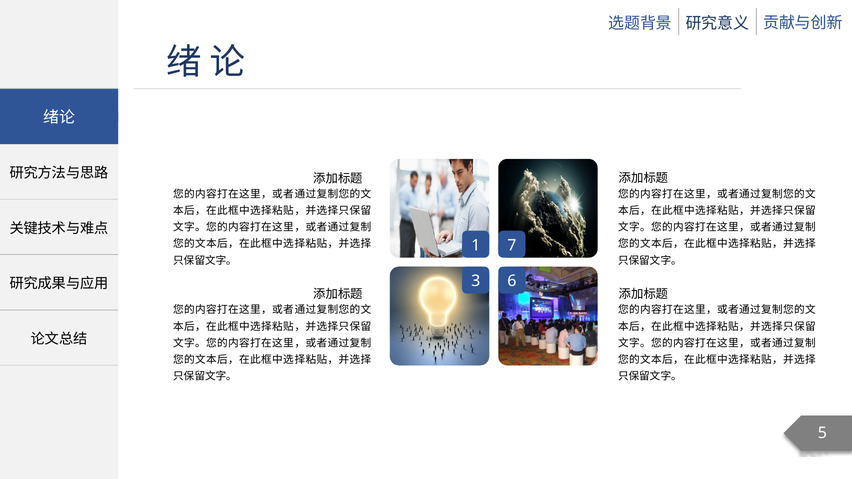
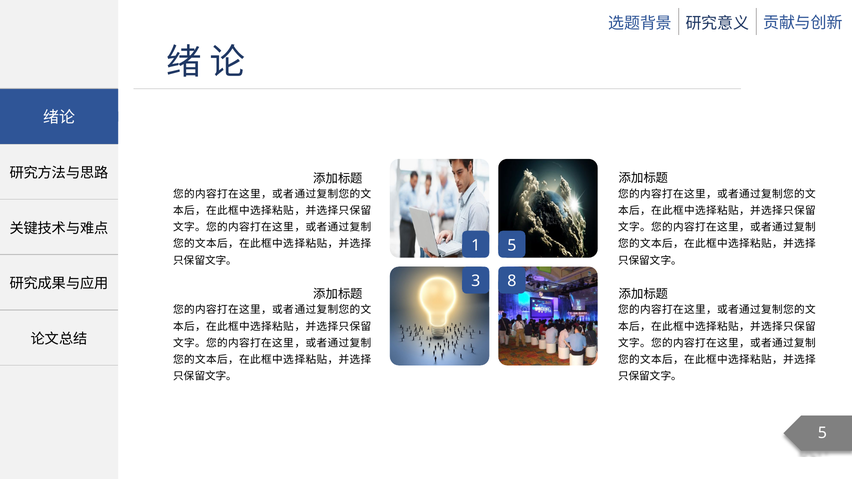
1 7: 7 -> 5
6: 6 -> 8
